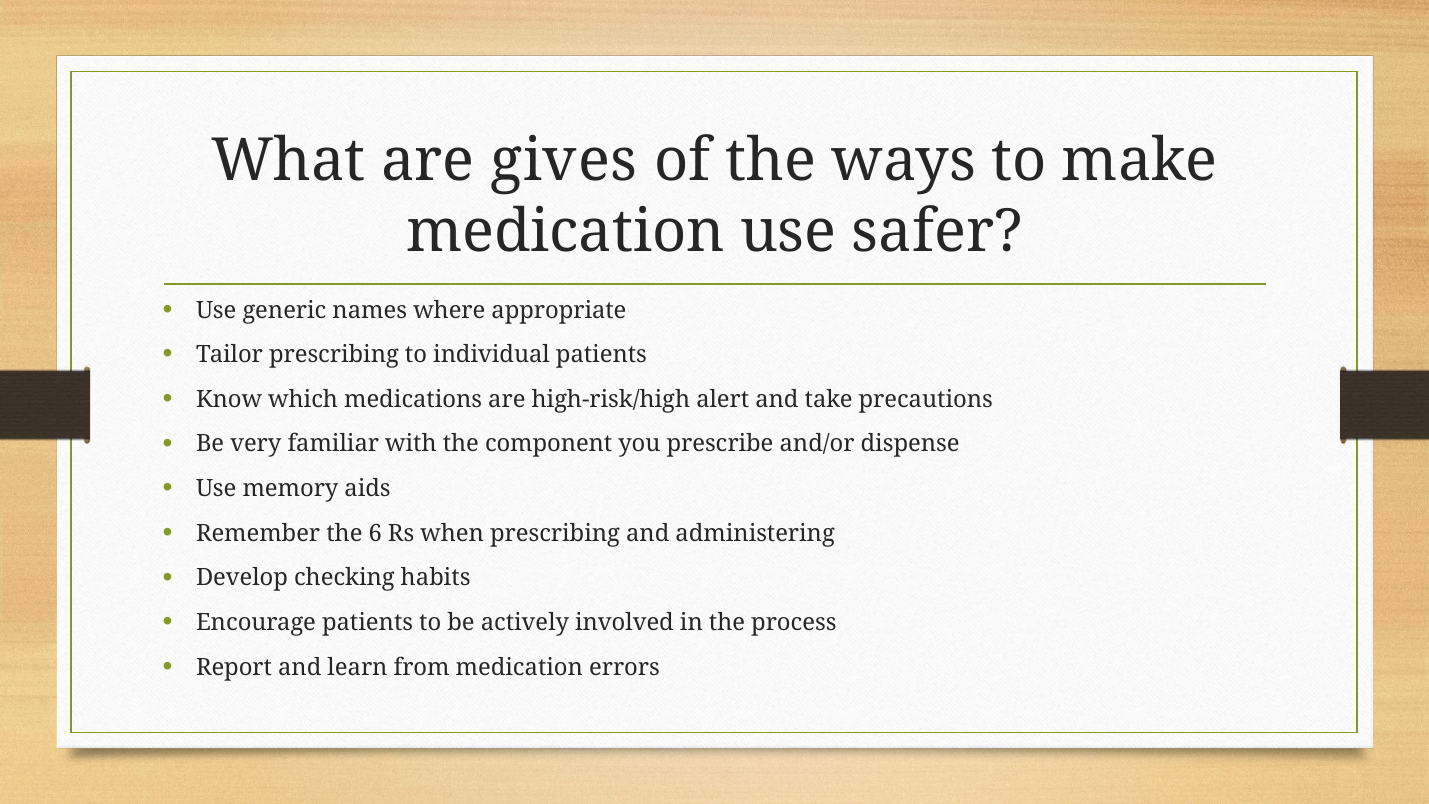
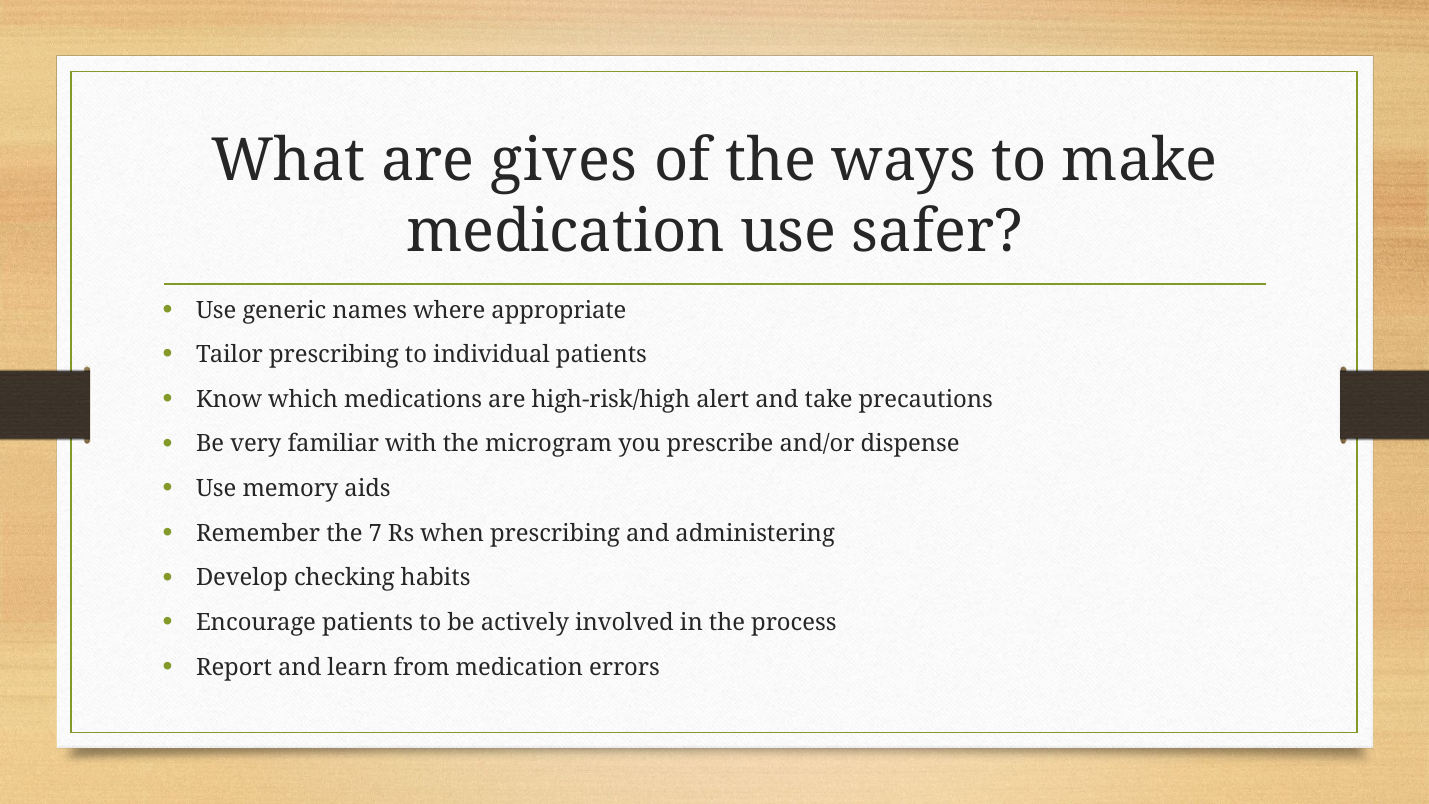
component: component -> microgram
6: 6 -> 7
